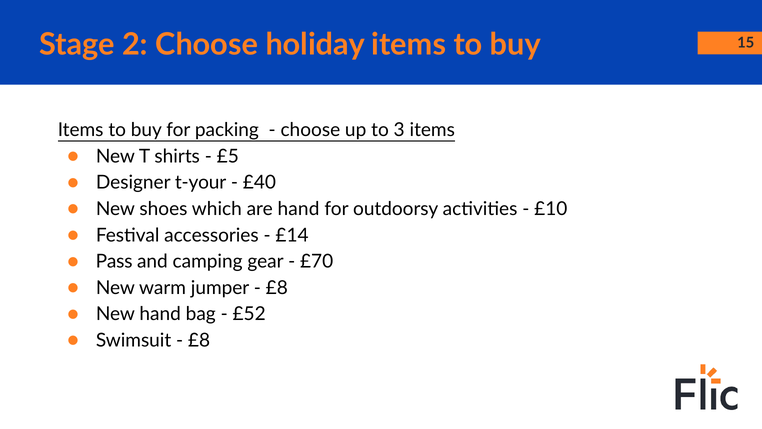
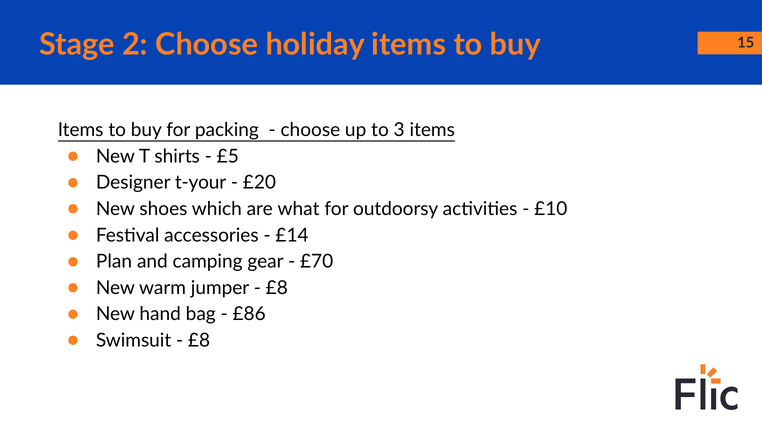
£40: £40 -> £20
are hand: hand -> what
Pass: Pass -> Plan
£52: £52 -> £86
